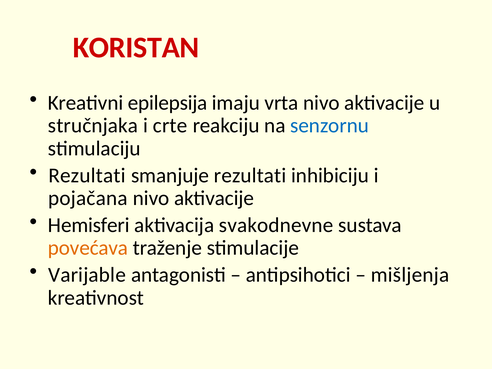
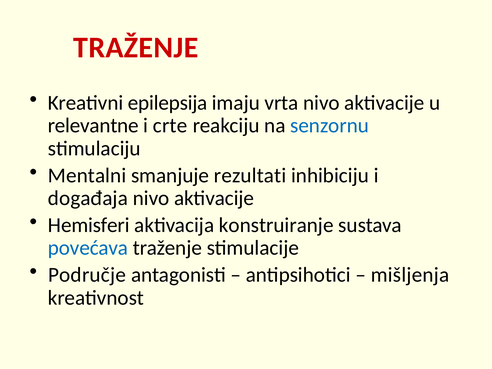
KORISTAN at (136, 48): KORISTAN -> TRAŽENJE
stručnjaka: stručnjaka -> relevantne
Rezultati at (87, 175): Rezultati -> Mentalni
pojačana: pojačana -> događaja
svakodnevne: svakodnevne -> konstruiranje
povećava colour: orange -> blue
Varijable: Varijable -> Područje
